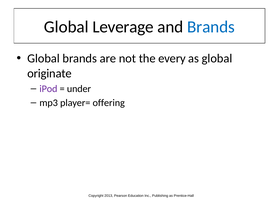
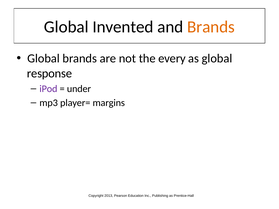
Leverage: Leverage -> Invented
Brands at (211, 27) colour: blue -> orange
originate: originate -> response
offering: offering -> margins
